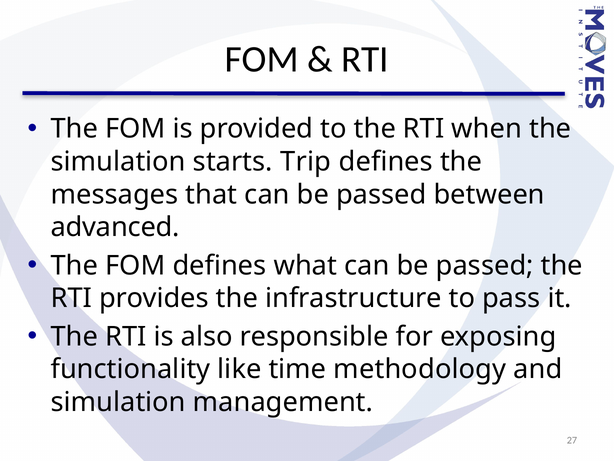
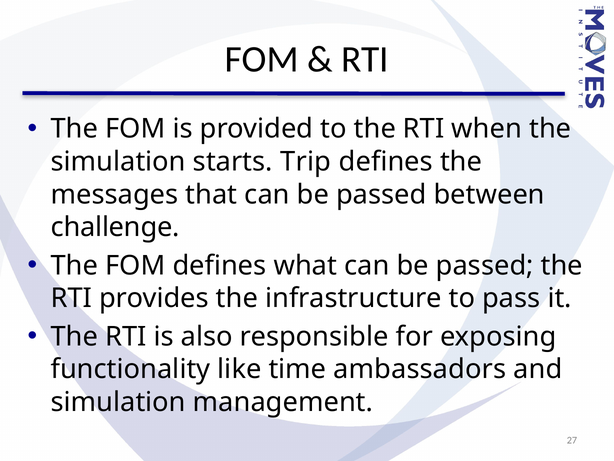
advanced: advanced -> challenge
methodology: methodology -> ambassadors
